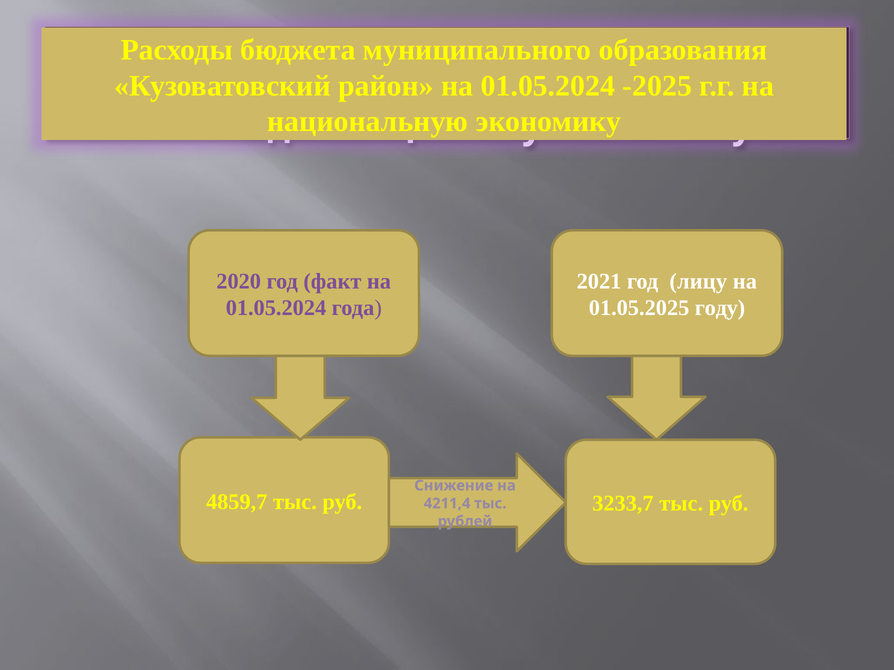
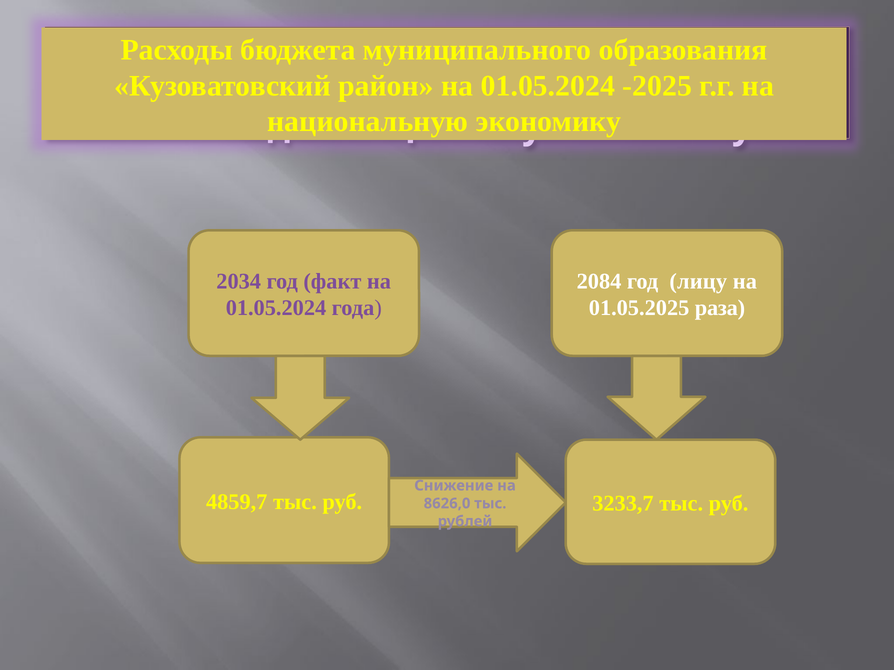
2020: 2020 -> 2034
2021: 2021 -> 2084
году: году -> раза
4211,4: 4211,4 -> 8626,0
